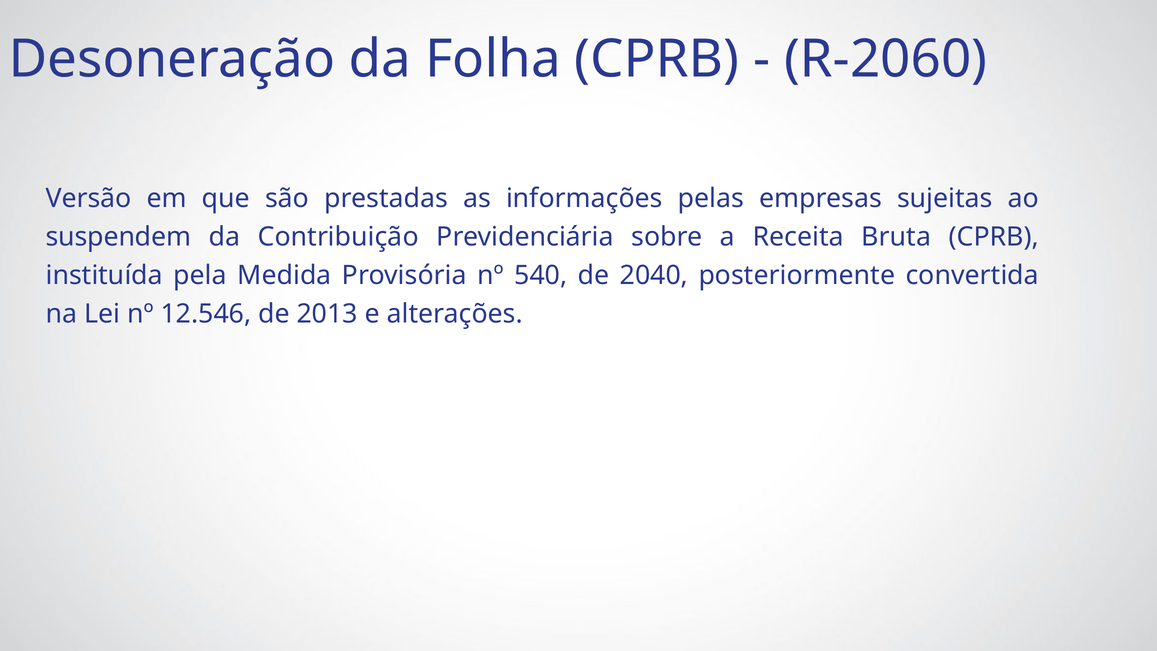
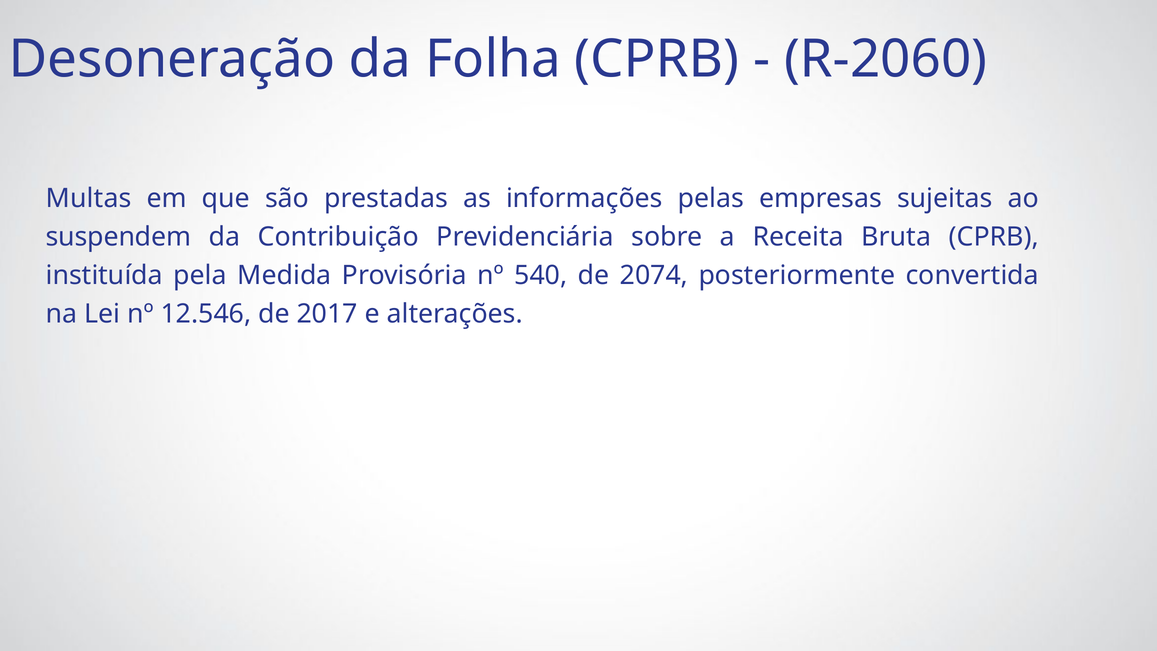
Versão: Versão -> Multas
2040: 2040 -> 2074
2013: 2013 -> 2017
